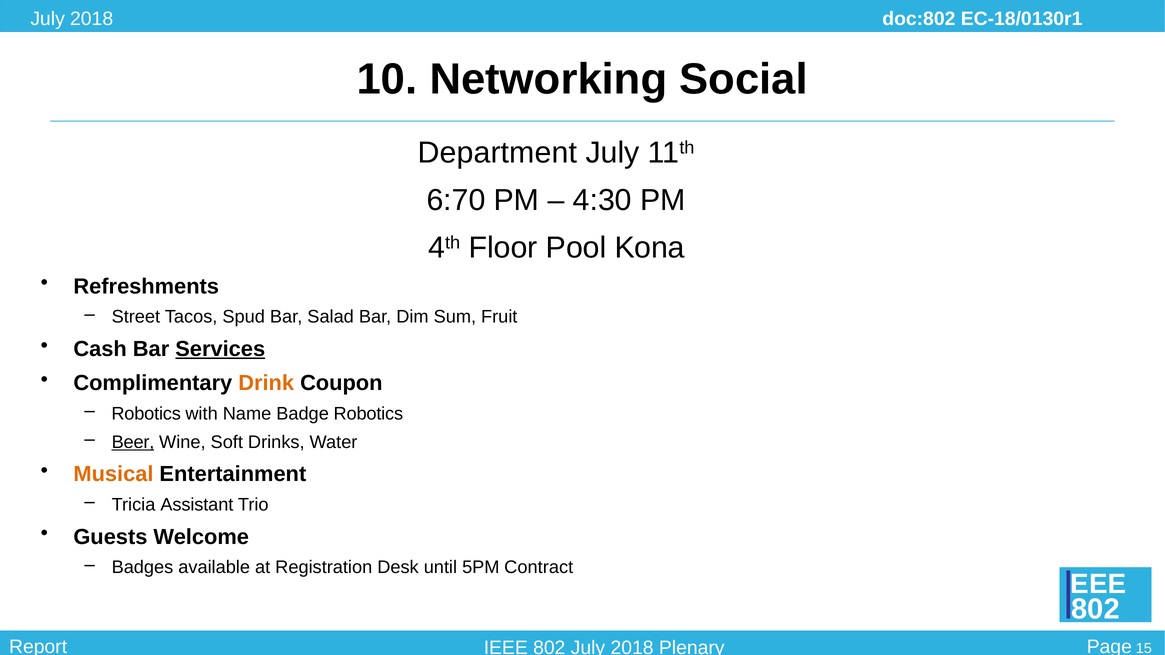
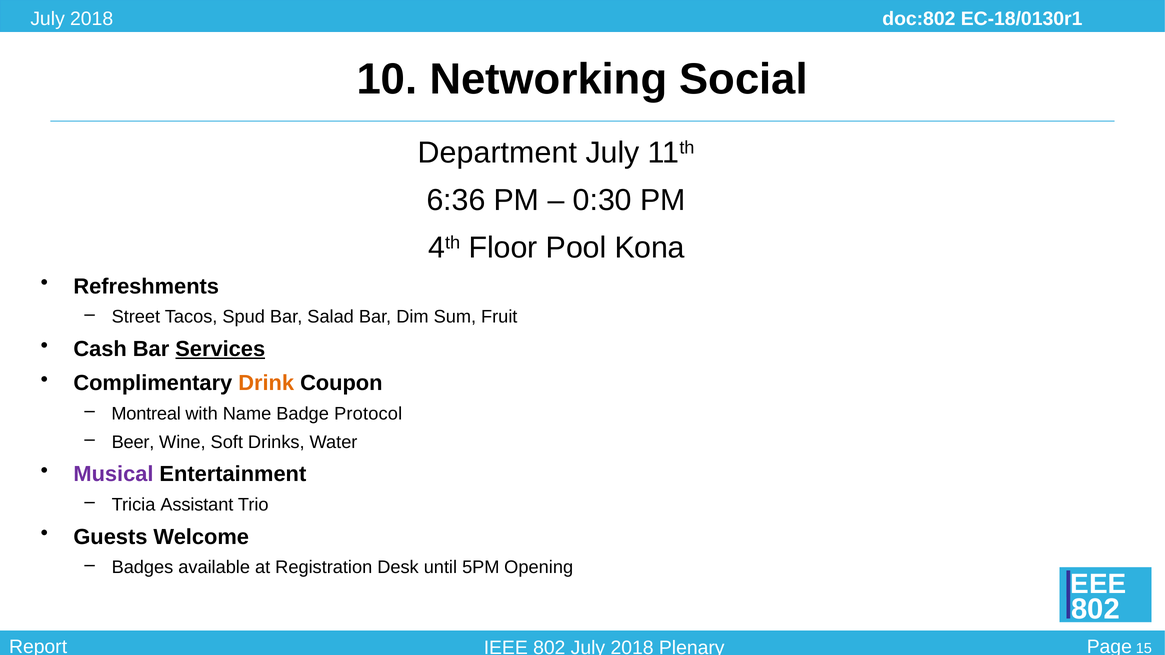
6:70: 6:70 -> 6:36
4:30: 4:30 -> 0:30
Robotics at (146, 414): Robotics -> Montreal
Badge Robotics: Robotics -> Protocol
Beer underline: present -> none
Musical colour: orange -> purple
Contract: Contract -> Opening
